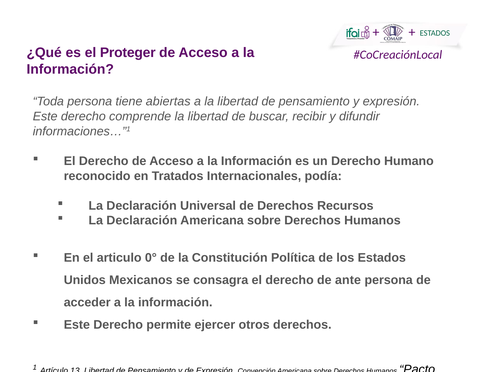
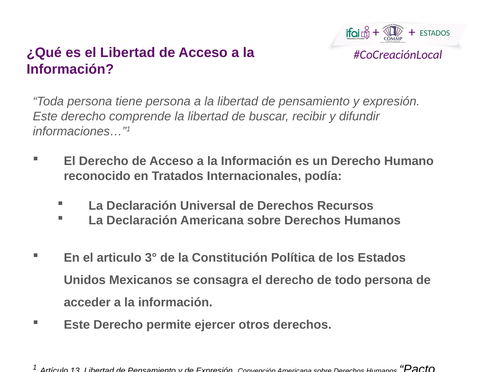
el Proteger: Proteger -> Libertad
tiene abiertas: abiertas -> persona
0°: 0° -> 3°
ante: ante -> todo
